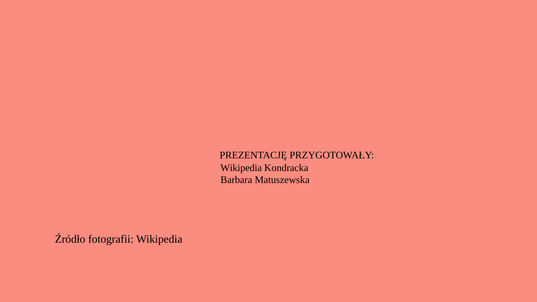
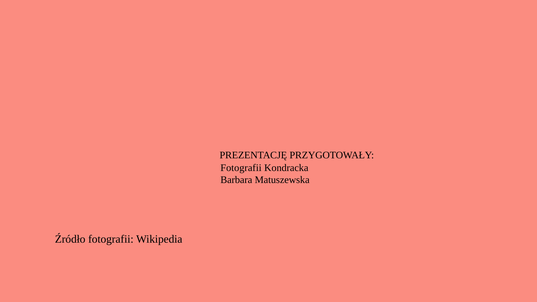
Wikipedia at (241, 168): Wikipedia -> Fotografii
